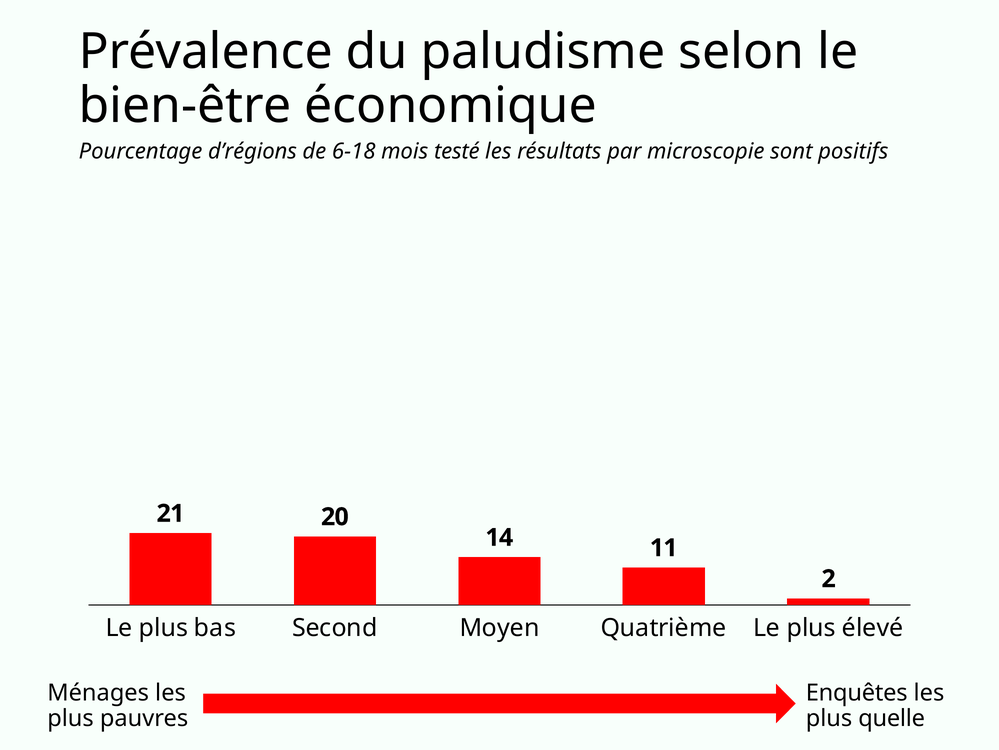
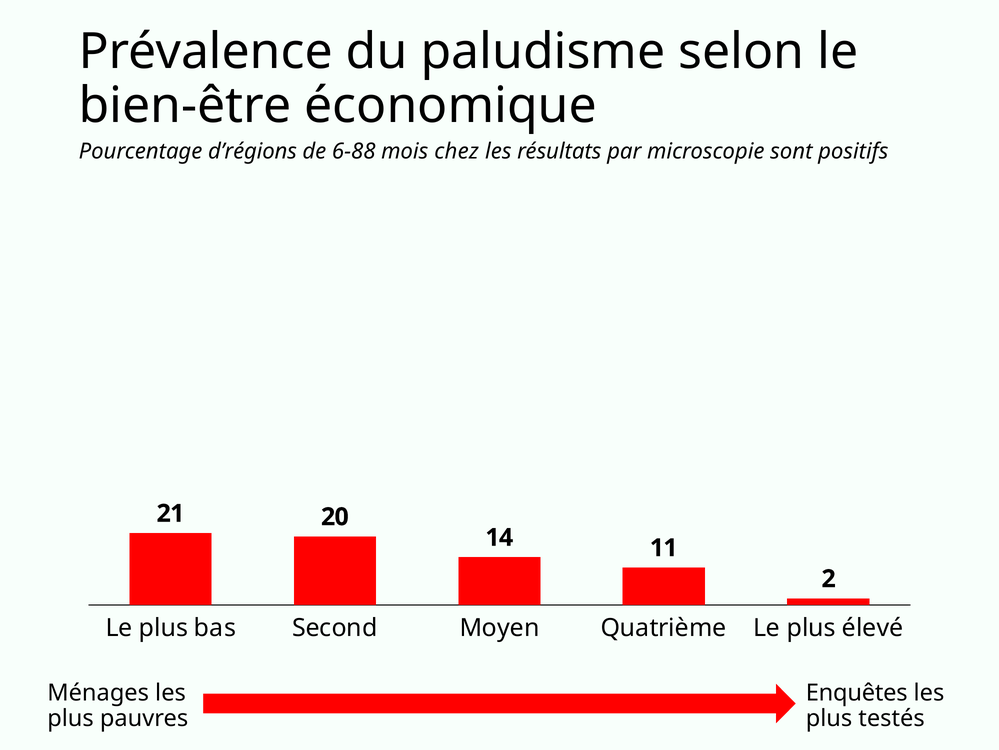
6-18: 6-18 -> 6-88
testé: testé -> chez
quelle: quelle -> testés
